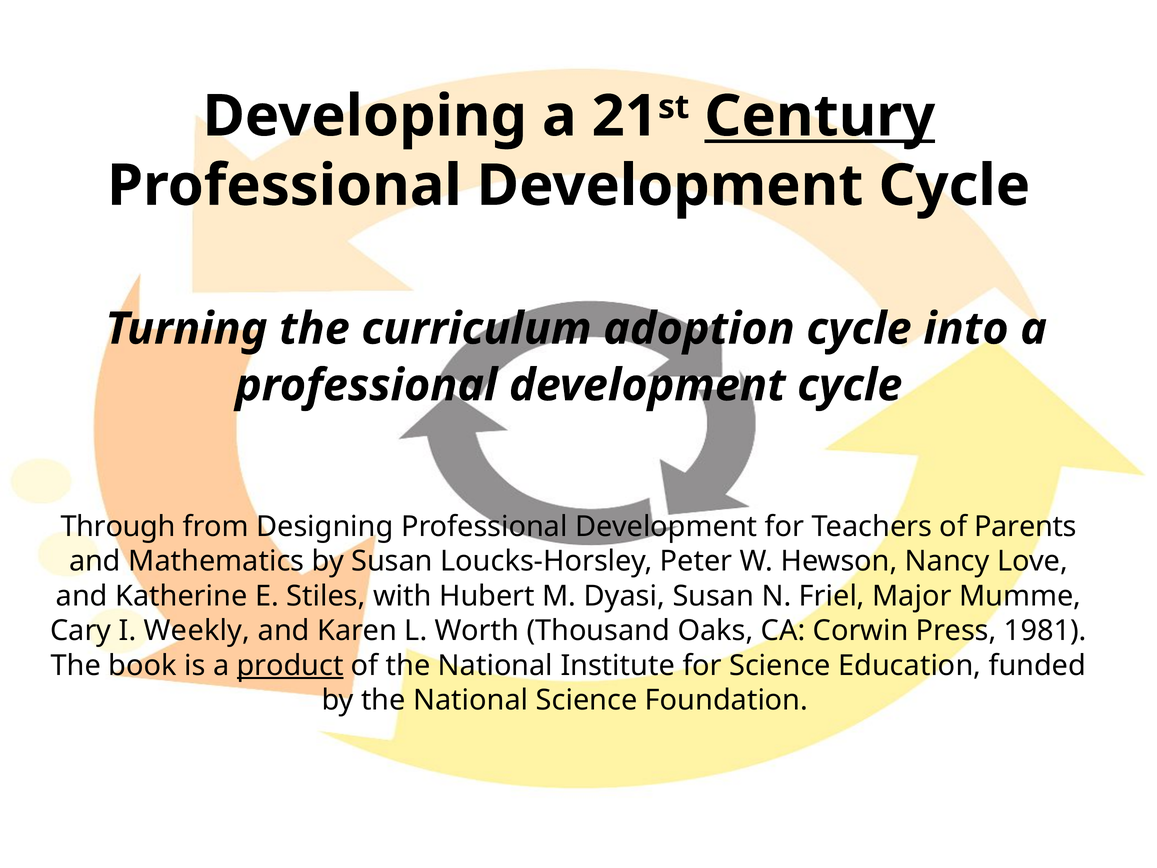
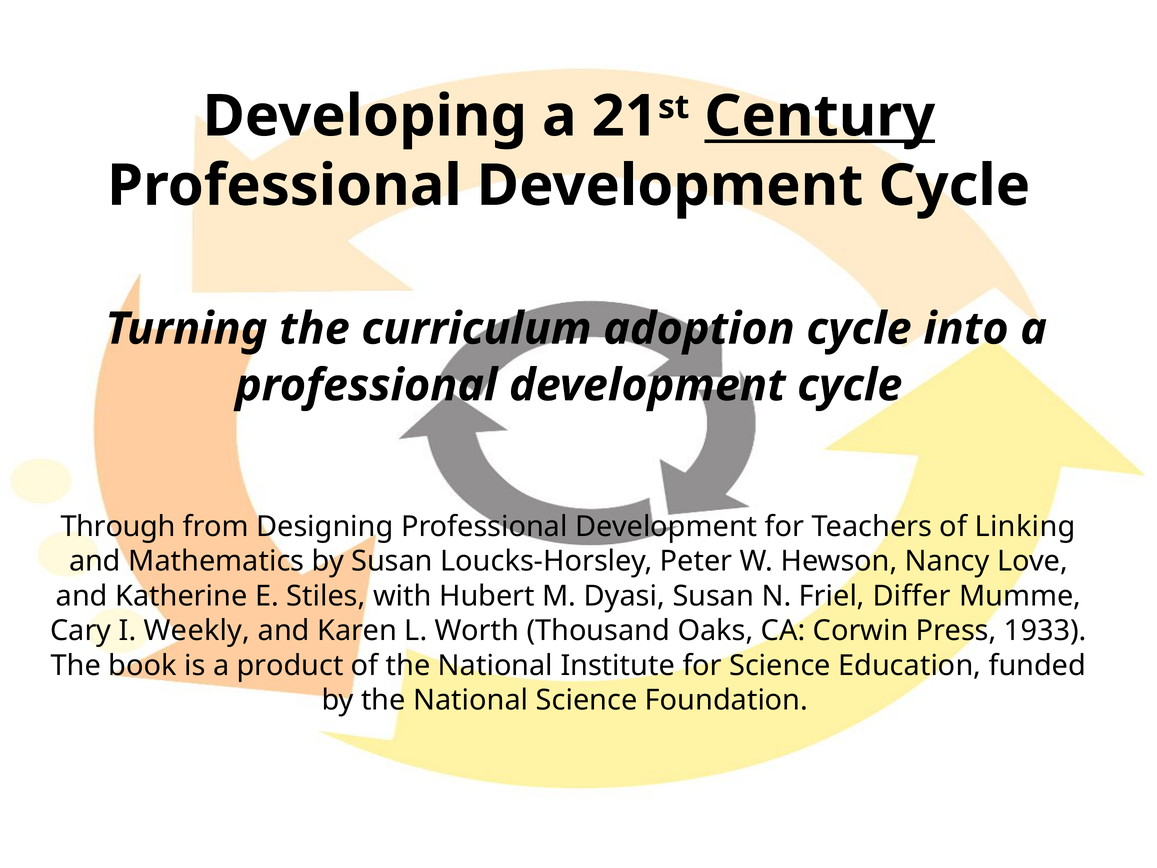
Parents: Parents -> Linking
Major: Major -> Differ
1981: 1981 -> 1933
product underline: present -> none
